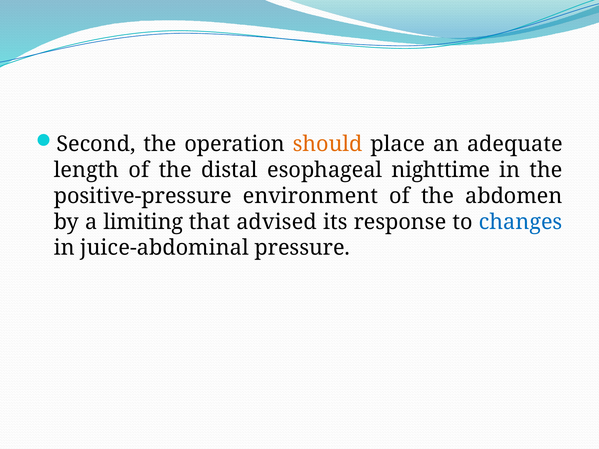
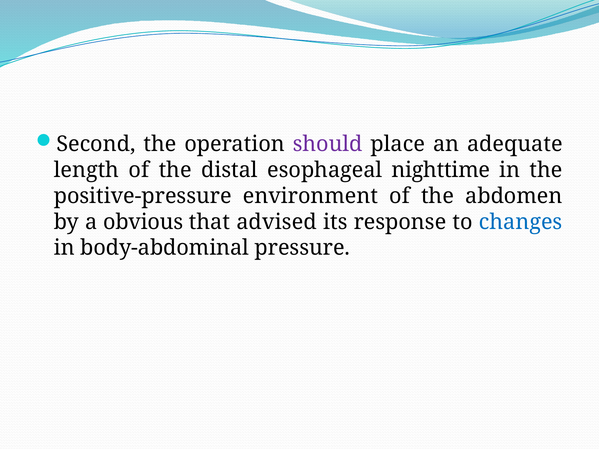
should colour: orange -> purple
limiting: limiting -> obvious
juice-abdominal: juice-abdominal -> body-abdominal
